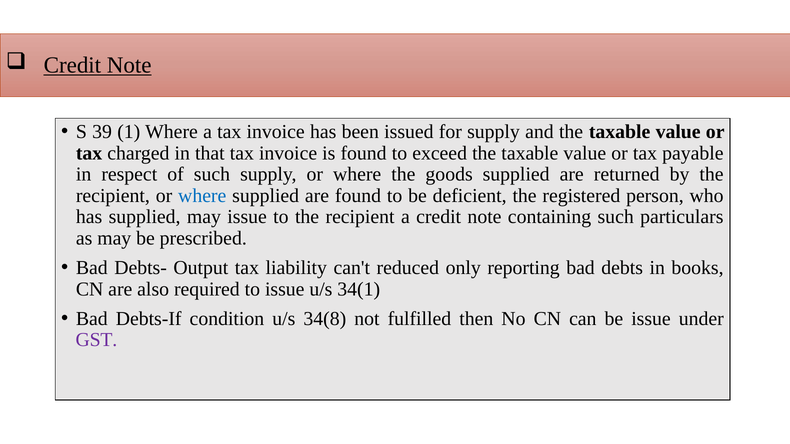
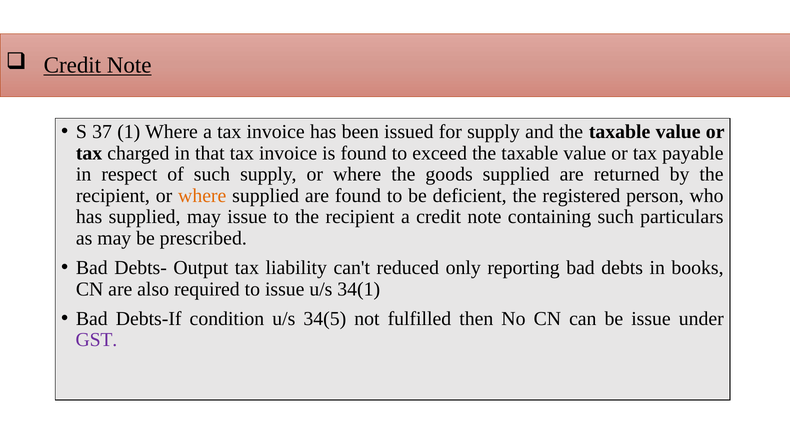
39: 39 -> 37
where at (202, 196) colour: blue -> orange
34(8: 34(8 -> 34(5
